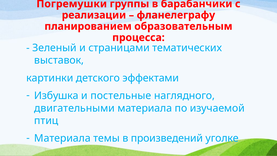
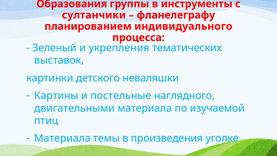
Погремушки: Погремушки -> Образования
барабанчики: барабанчики -> инструменты
реализации: реализации -> султанчики
образовательным: образовательным -> индивидуального
страницами: страницами -> укрепления
эффектами: эффектами -> неваляшки
Избушка: Избушка -> Картины
произведений: произведений -> произведения
